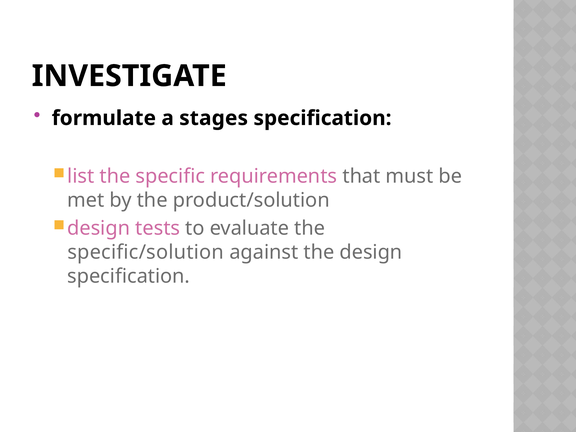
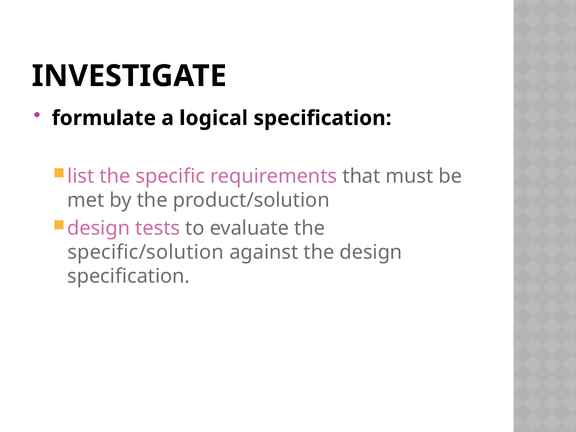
stages: stages -> logical
